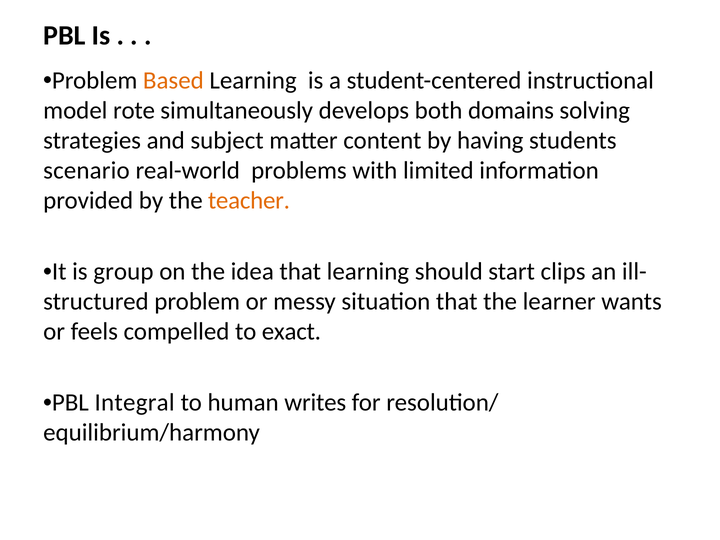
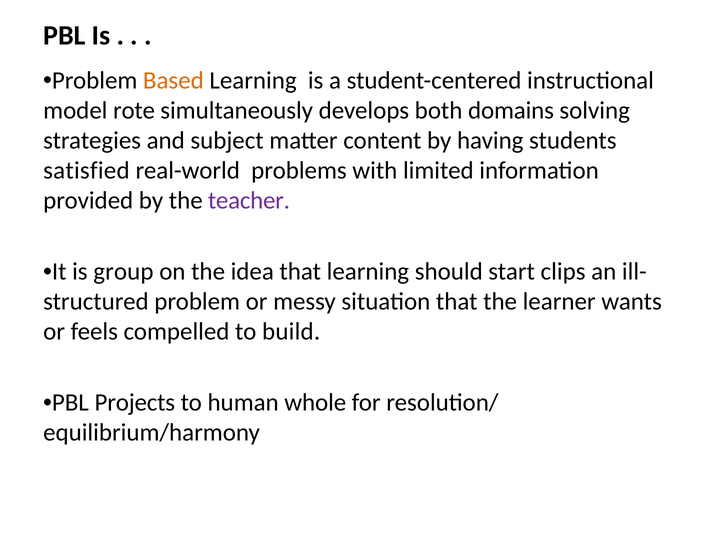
scenario: scenario -> satisfied
teacher colour: orange -> purple
exact: exact -> build
Integral: Integral -> Projects
writes: writes -> whole
